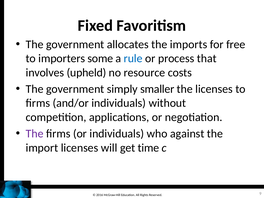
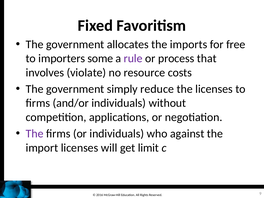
rule colour: blue -> purple
upheld: upheld -> violate
smaller: smaller -> reduce
time: time -> limit
